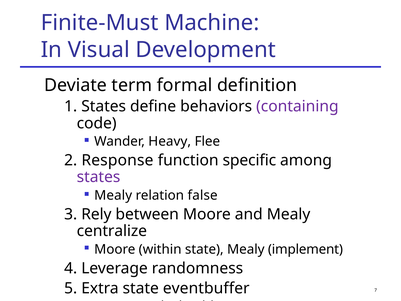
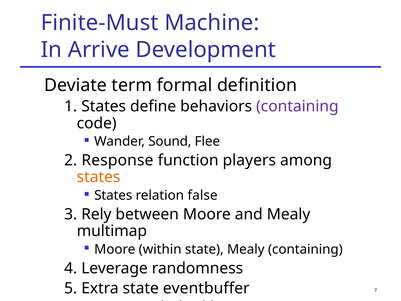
Visual: Visual -> Arrive
Heavy: Heavy -> Sound
specific: specific -> players
states at (99, 177) colour: purple -> orange
Mealy at (113, 195): Mealy -> States
centralize: centralize -> multimap
Mealy implement: implement -> containing
